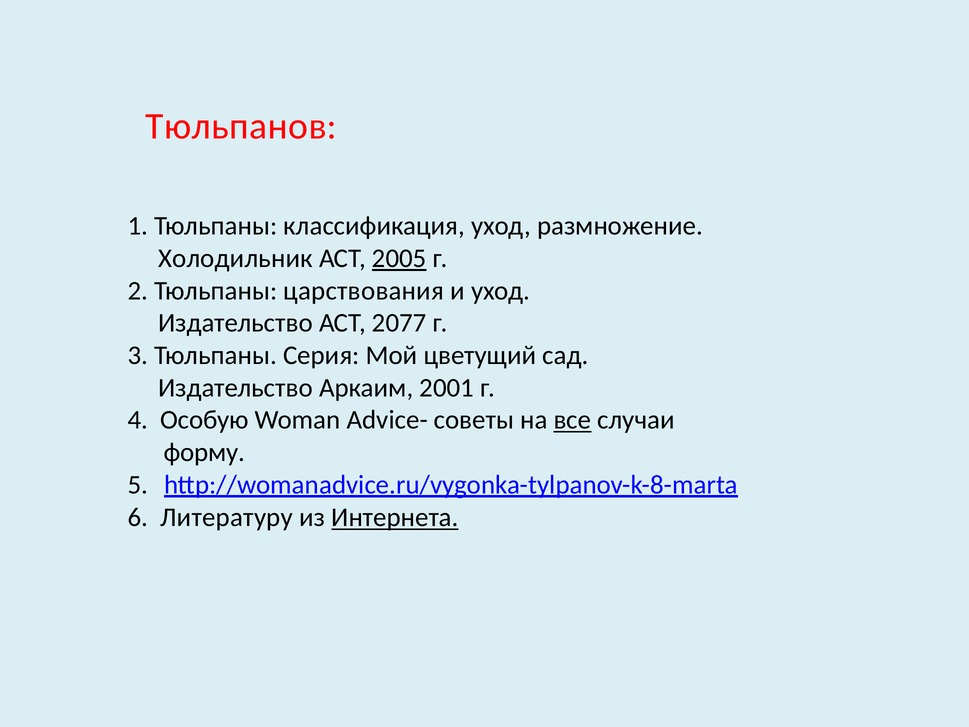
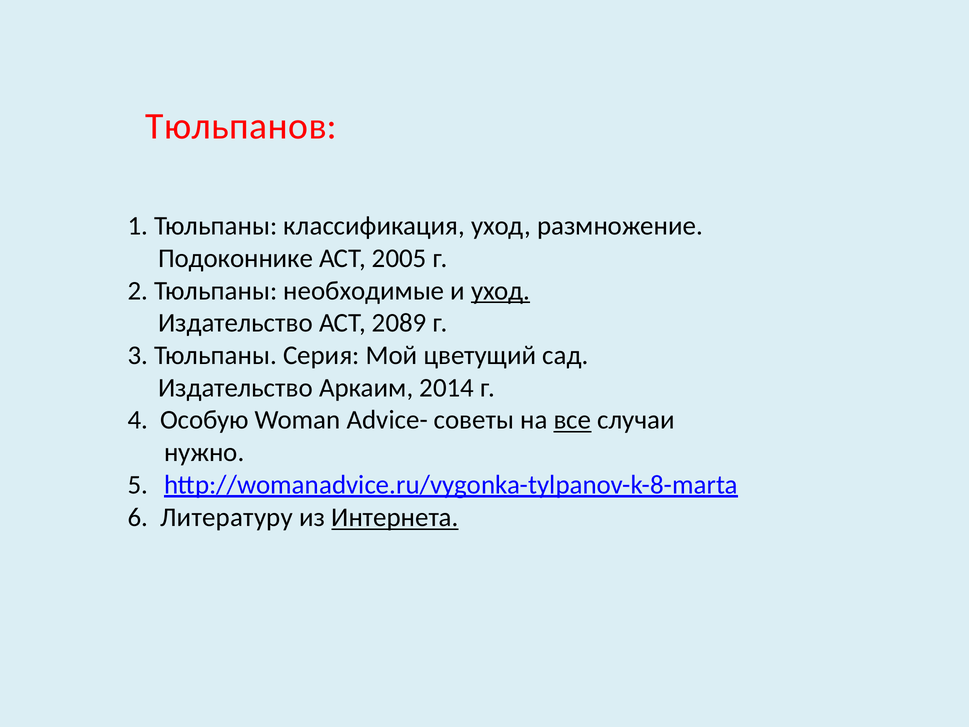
Холодильник: Холодильник -> Подоконнике
2005 underline: present -> none
царствования: царствования -> необходимые
уход at (501, 291) underline: none -> present
2077: 2077 -> 2089
2001: 2001 -> 2014
форму: форму -> нужно
